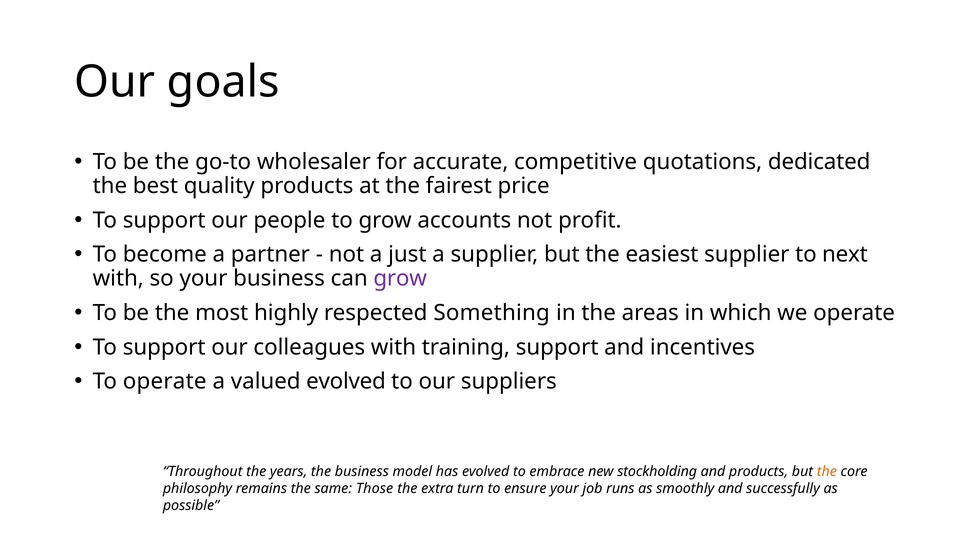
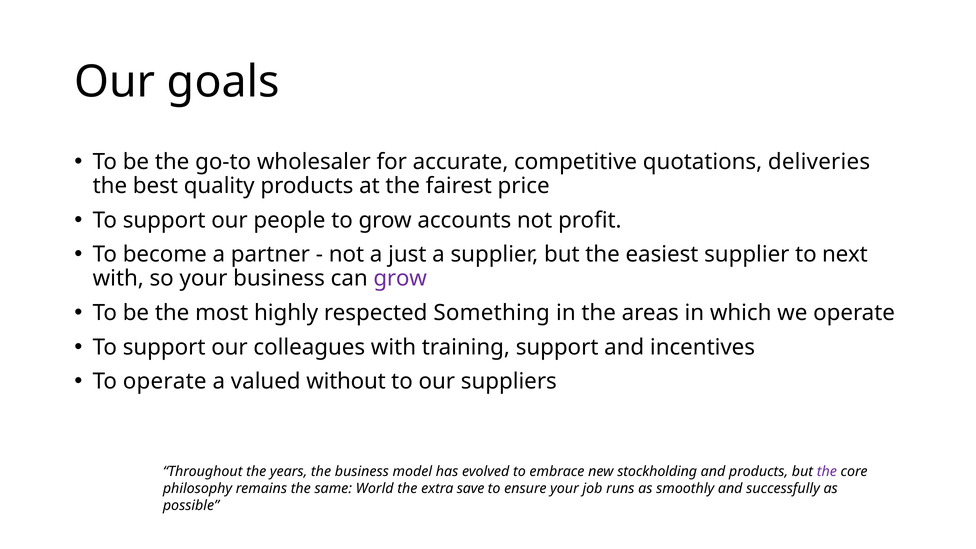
dedicated: dedicated -> deliveries
valued evolved: evolved -> without
the at (827, 471) colour: orange -> purple
Those: Those -> World
turn: turn -> save
